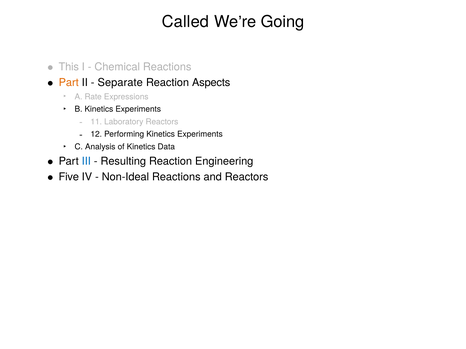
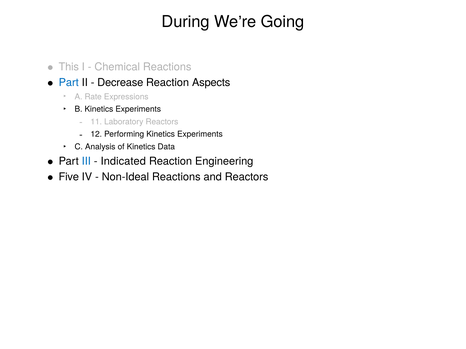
Called: Called -> During
Part at (69, 83) colour: orange -> blue
Separate: Separate -> Decrease
Resulting: Resulting -> Indicated
